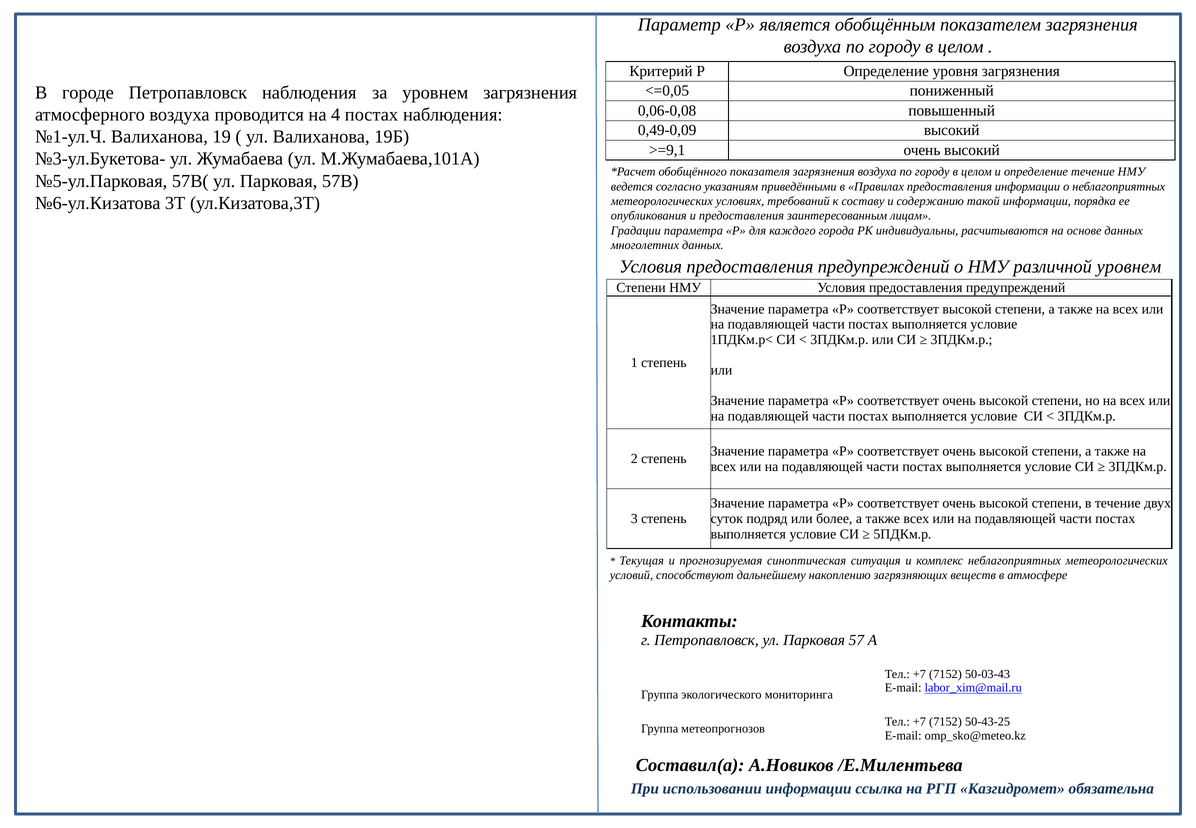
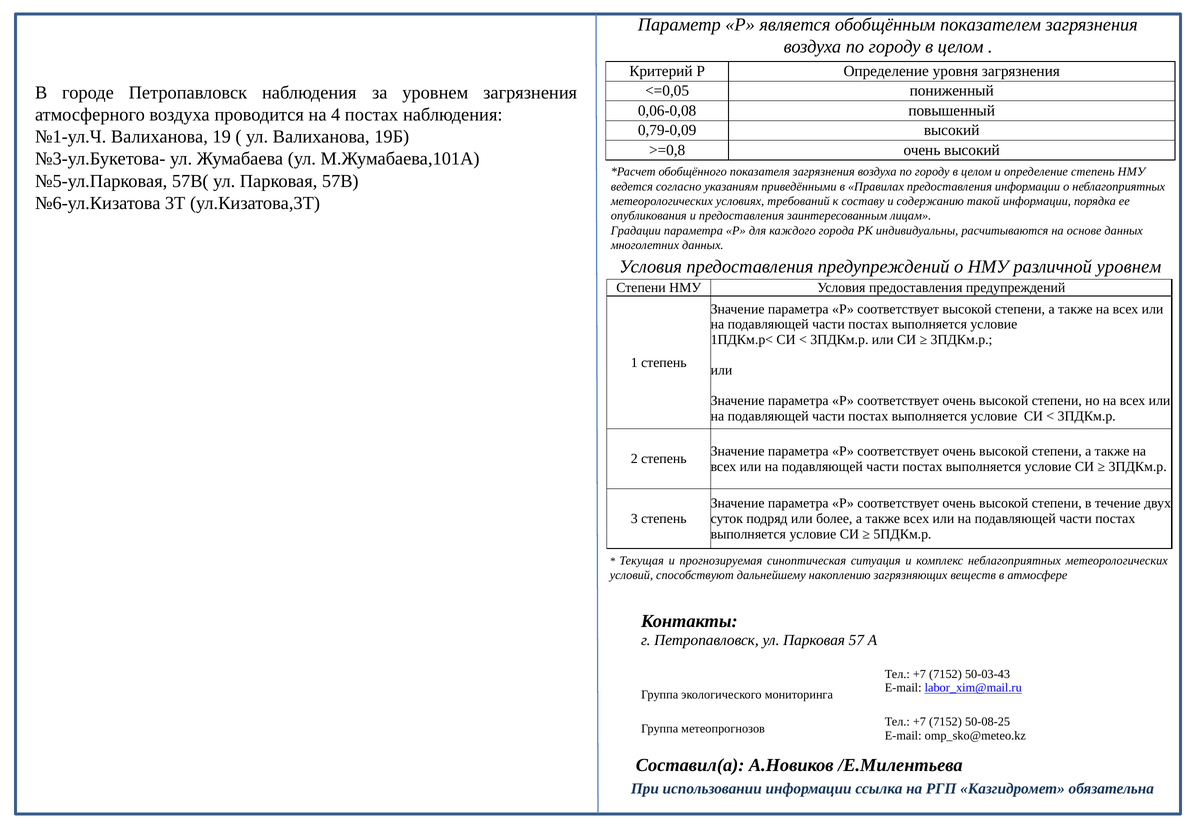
0,49-0,09: 0,49-0,09 -> 0,79-0,09
>=9,1: >=9,1 -> >=0,8
определение течение: течение -> степень
50-43-25: 50-43-25 -> 50-08-25
